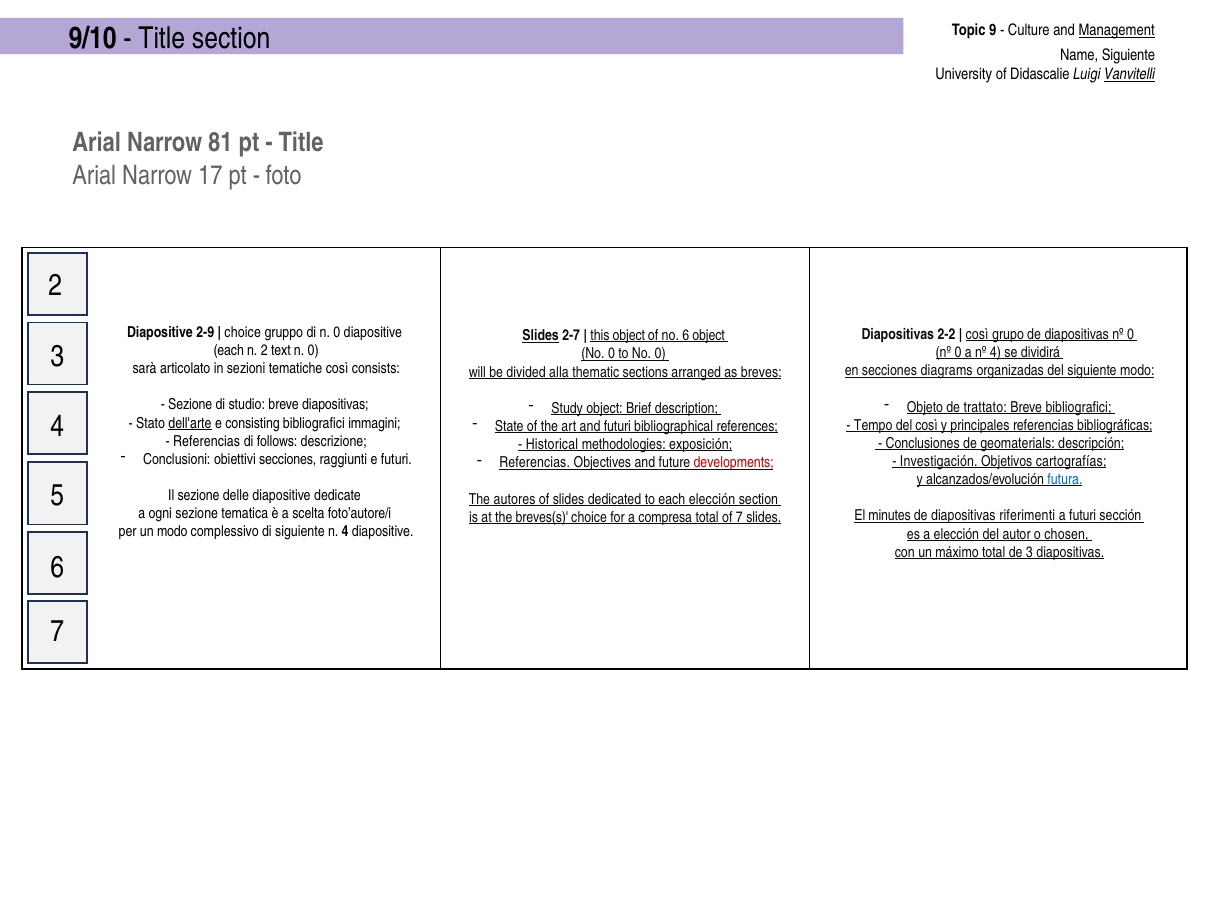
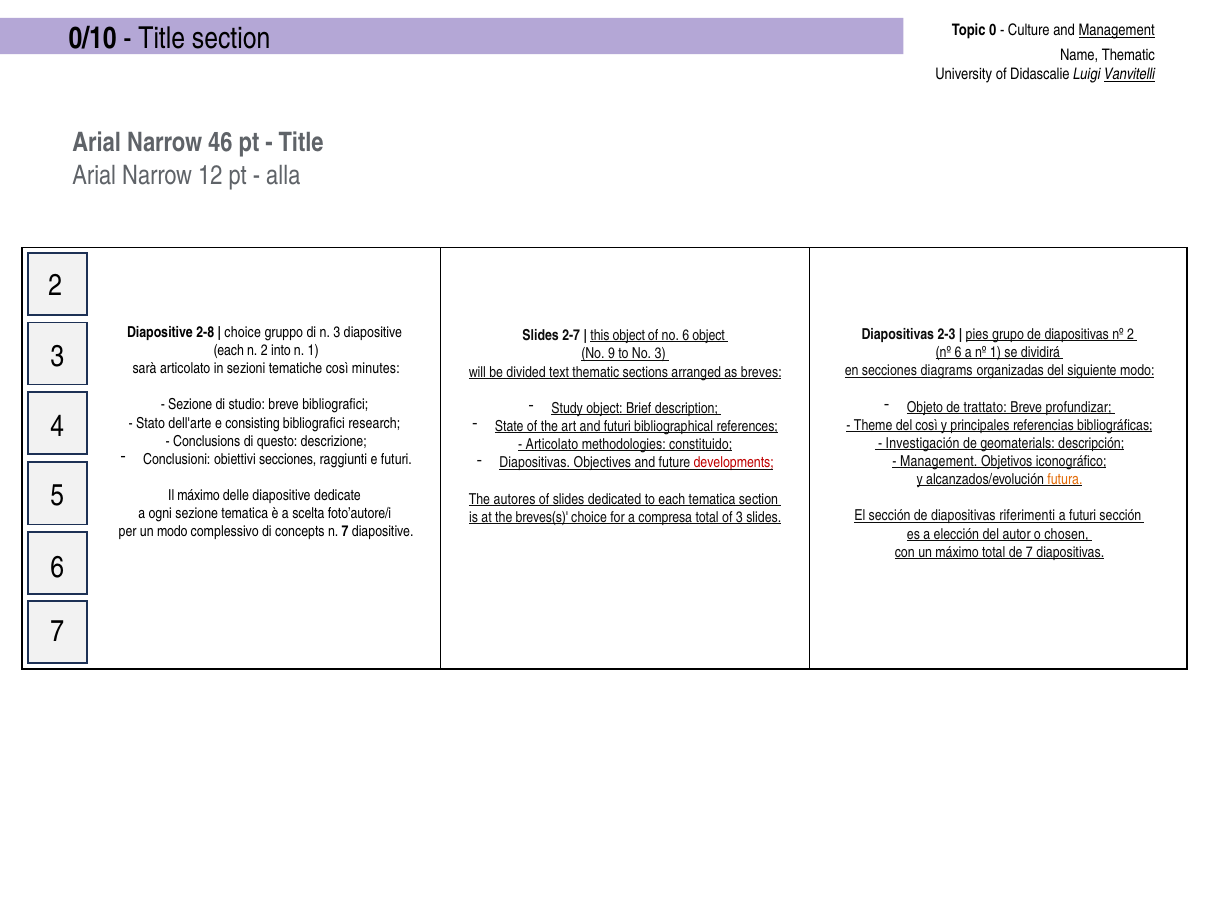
9: 9 -> 0
9/10: 9/10 -> 0/10
Name Siguiente: Siguiente -> Thematic
81: 81 -> 46
17: 17 -> 12
foto: foto -> alla
2-9: 2-9 -> 2-8
di n 0: 0 -> 3
2-2: 2-2 -> 2-3
così at (977, 334): così -> pies
diapositivas nº 0: 0 -> 2
Slides at (541, 336) underline: present -> none
text: text -> into
0 at (313, 350): 0 -> 1
0 at (958, 352): 0 -> 6
nº 4: 4 -> 1
0 at (611, 354): 0 -> 9
to No 0: 0 -> 3
consists: consists -> minutes
alla: alla -> text
breve diapositivas: diapositivas -> bibliografici
Breve bibliografici: bibliografici -> profundizar
dell'arte underline: present -> none
immagini: immagini -> research
Tempo: Tempo -> Theme
Referencias at (207, 441): Referencias -> Conclusions
follows: follows -> questo
Conclusiones: Conclusiones -> Investigación
Historical at (552, 444): Historical -> Articolato
exposición: exposición -> constituido
Referencias at (535, 463): Referencias -> Diapositivas
Investigación at (939, 461): Investigación -> Management
cartografías: cartografías -> iconográfico
futura colour: blue -> orange
Il sezione: sezione -> máximo
each elección: elección -> tematica
El minutes: minutes -> sección
of 7: 7 -> 3
di siguiente: siguiente -> concepts
n 4: 4 -> 7
de 3: 3 -> 7
